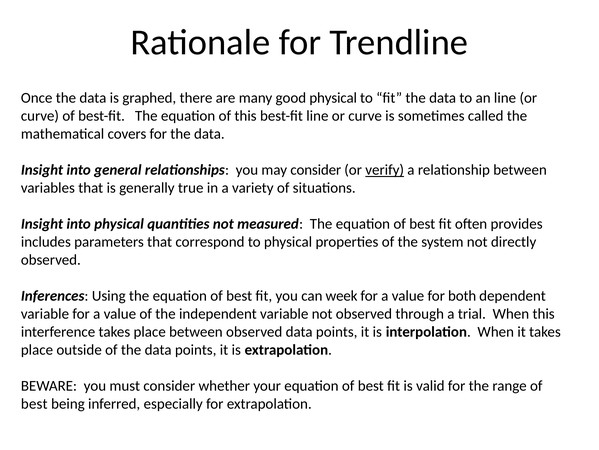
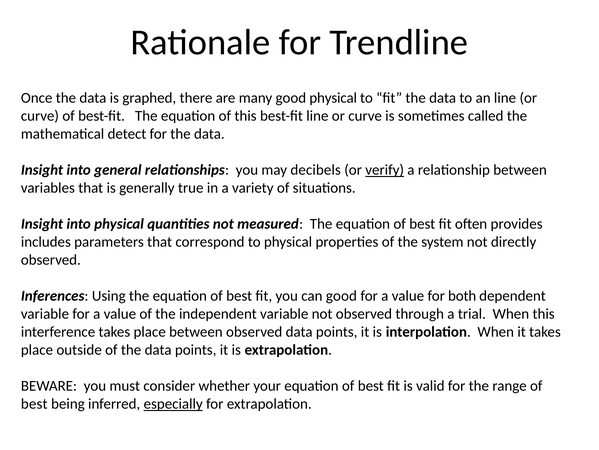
covers: covers -> detect
may consider: consider -> decibels
can week: week -> good
especially underline: none -> present
